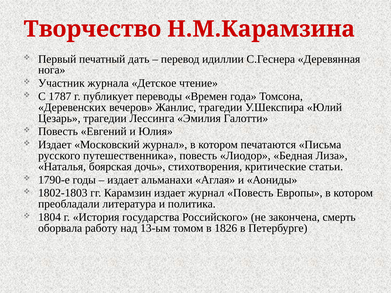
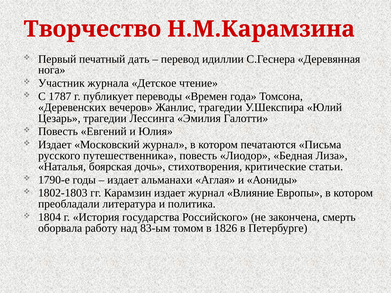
журнал Повесть: Повесть -> Влияние
13-ым: 13-ым -> 83-ым
